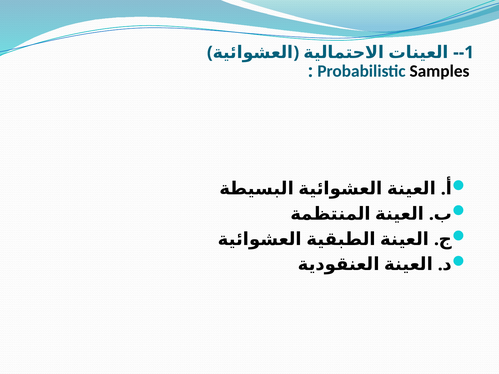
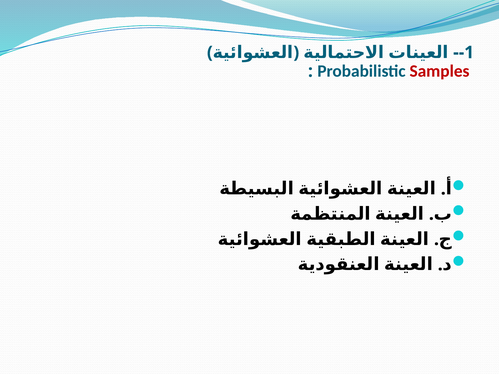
Samples colour: black -> red
